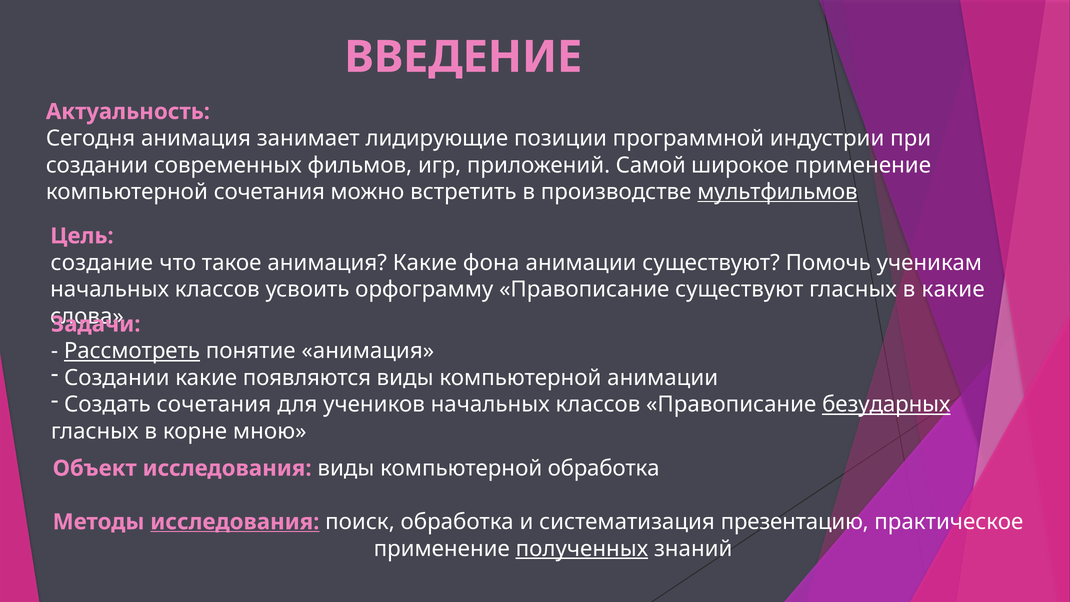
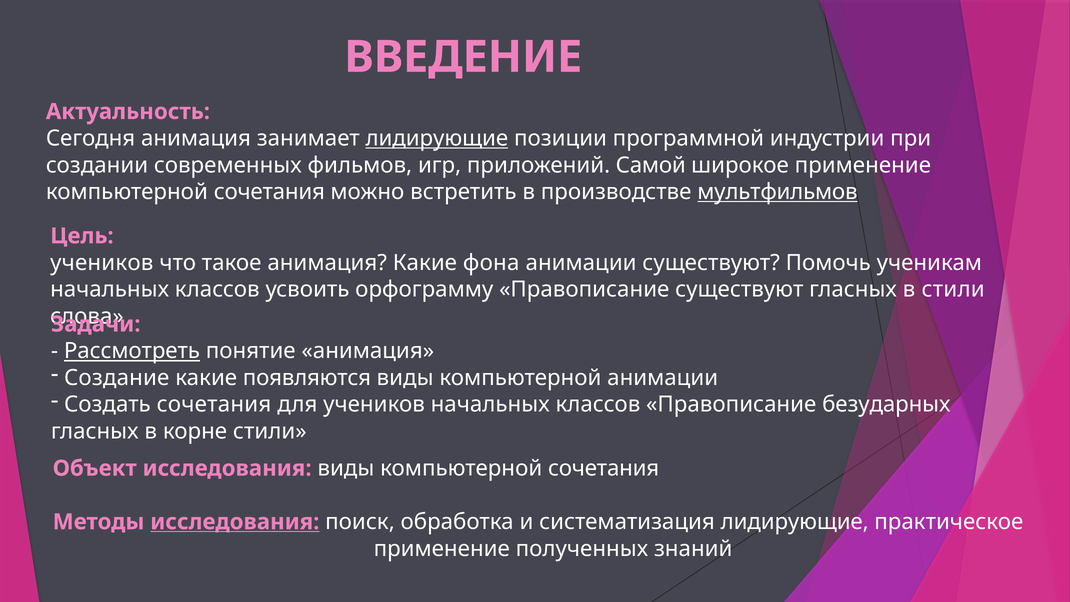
лидирующие at (437, 138) underline: none -> present
создание at (102, 263): создание -> учеников
в какие: какие -> стили
Создании at (117, 378): Создании -> Создание
безударных underline: present -> none
корне мною: мною -> стили
виды компьютерной обработка: обработка -> сочетания
систематизация презентацию: презентацию -> лидирующие
полученных underline: present -> none
